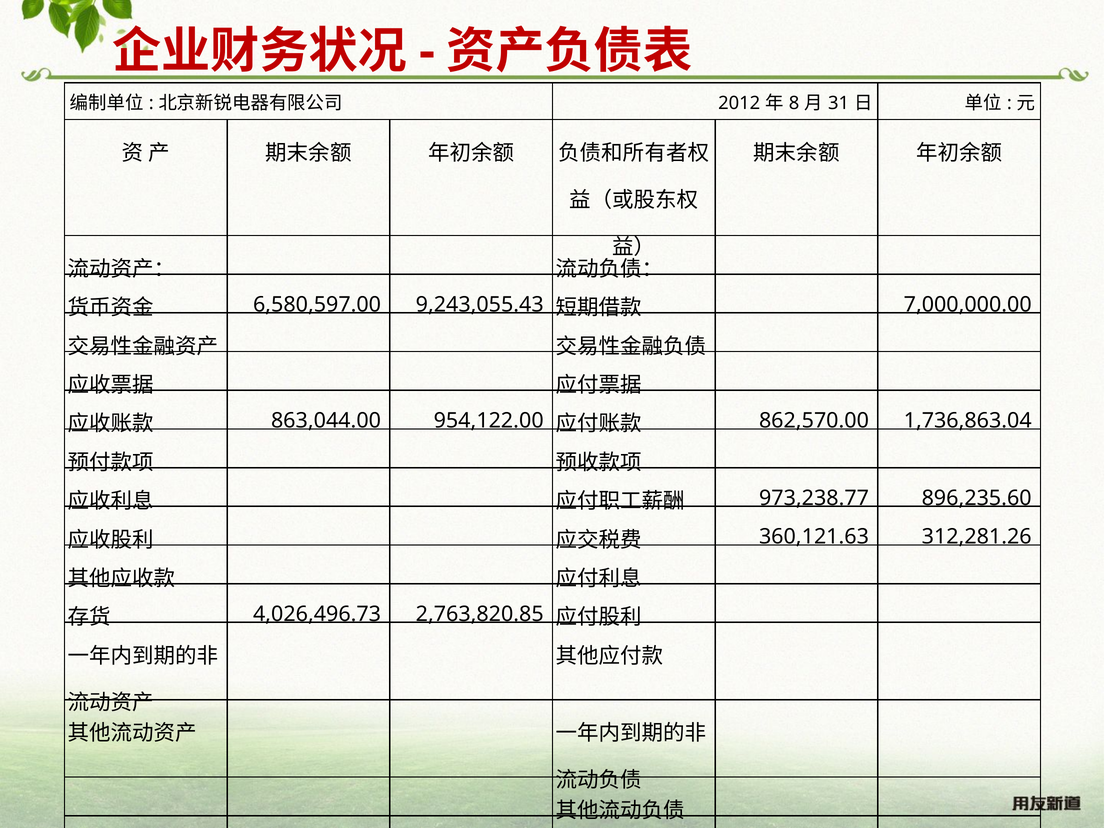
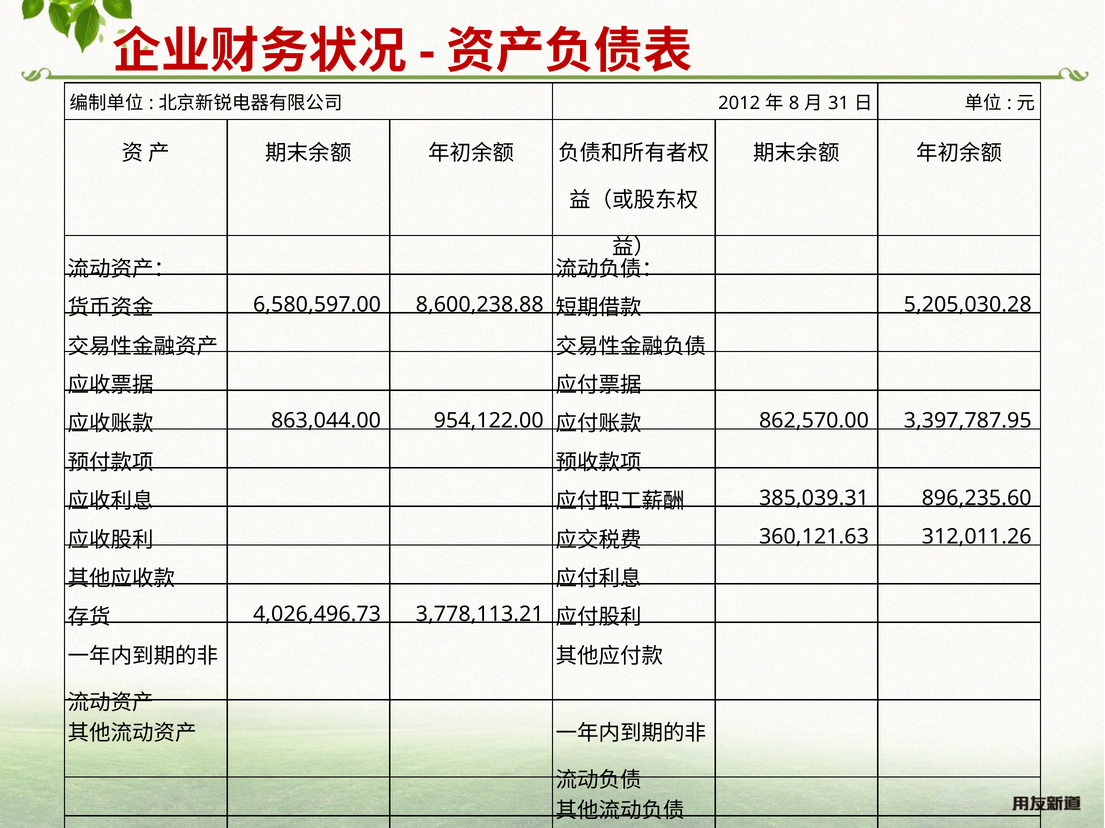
9,243,055.43: 9,243,055.43 -> 8,600,238.88
7,000,000.00: 7,000,000.00 -> 5,205,030.28
1,736,863.04: 1,736,863.04 -> 3,397,787.95
973,238.77: 973,238.77 -> 385,039.31
312,281.26: 312,281.26 -> 312,011.26
2,763,820.85: 2,763,820.85 -> 3,778,113.21
